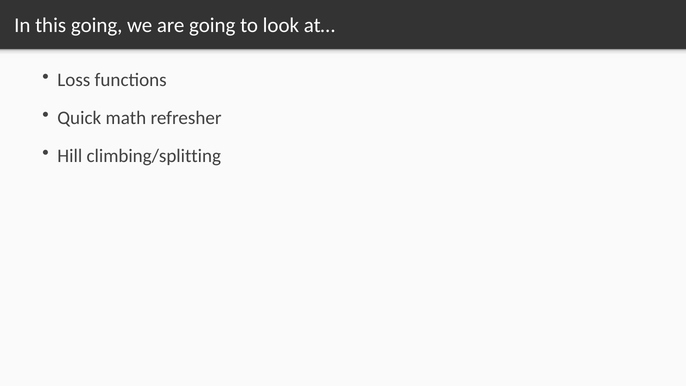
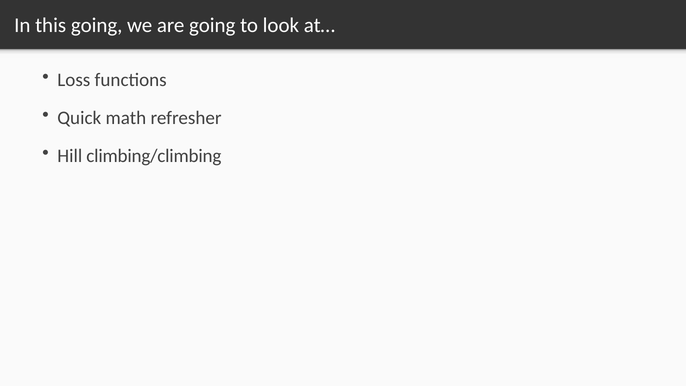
climbing/splitting: climbing/splitting -> climbing/climbing
